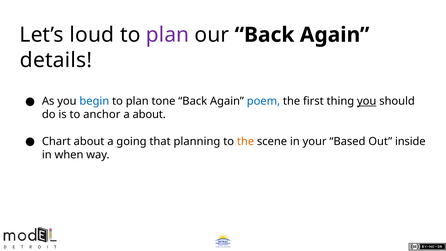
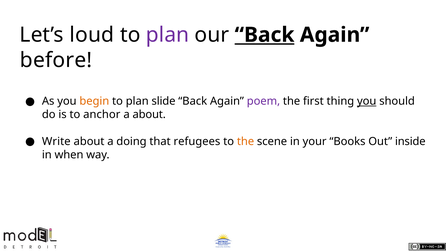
Back at (265, 35) underline: none -> present
details: details -> before
begin colour: blue -> orange
tone: tone -> slide
poem colour: blue -> purple
Chart: Chart -> Write
going: going -> doing
planning: planning -> refugees
Based: Based -> Books
